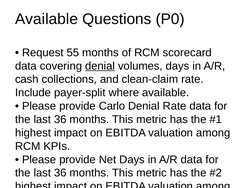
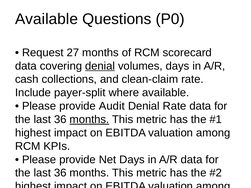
55: 55 -> 27
Carlo: Carlo -> Audit
months at (89, 120) underline: none -> present
